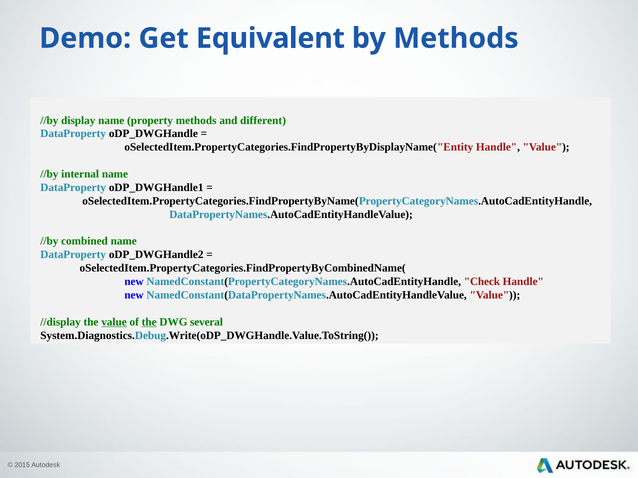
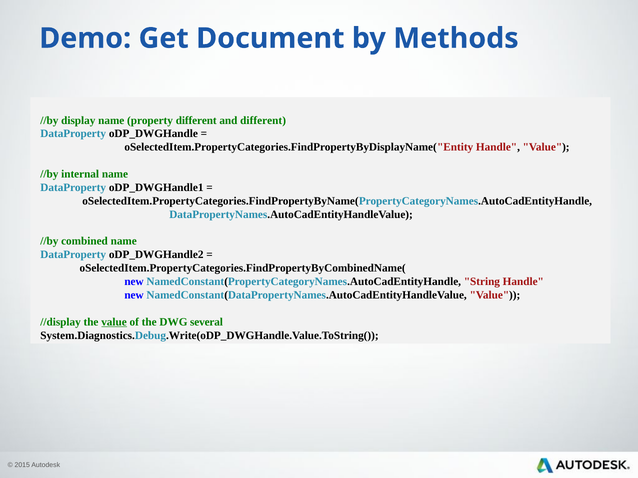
Equivalent: Equivalent -> Document
property methods: methods -> different
Check: Check -> String
the at (149, 322) underline: present -> none
